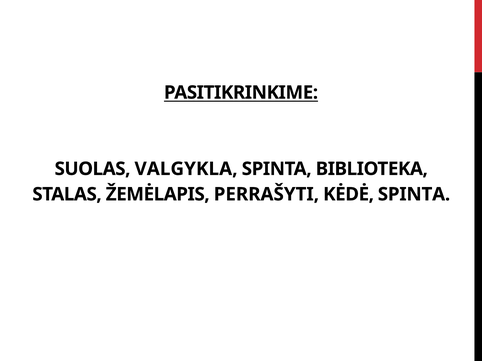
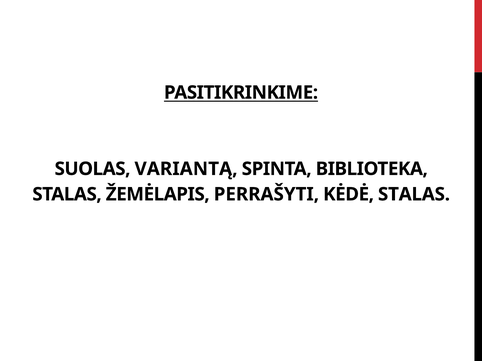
VALGYKLA: VALGYKLA -> VARIANTĄ
KĖDĖ SPINTA: SPINTA -> STALAS
